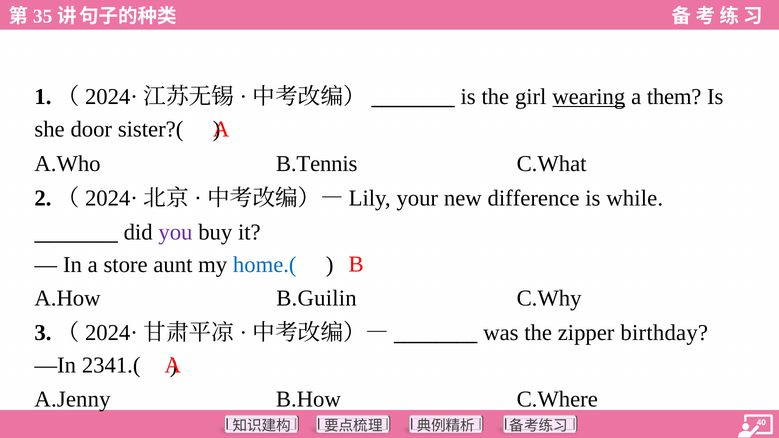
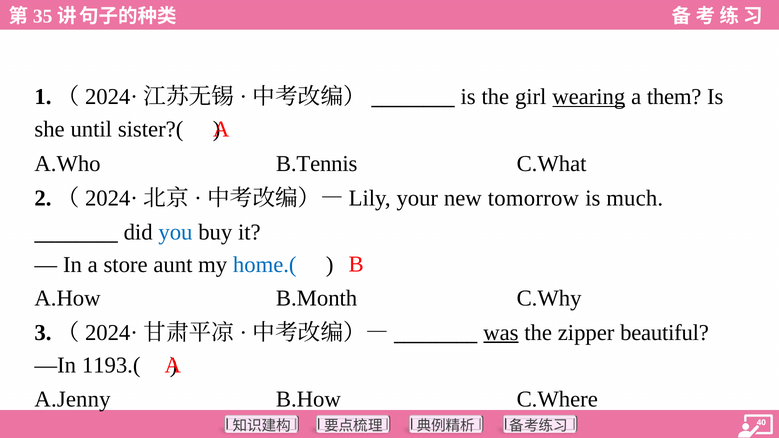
door: door -> until
difference: difference -> tomorrow
while: while -> much
you colour: purple -> blue
B.Guilin: B.Guilin -> B.Month
was underline: none -> present
birthday: birthday -> beautiful
2341.(: 2341.( -> 1193.(
